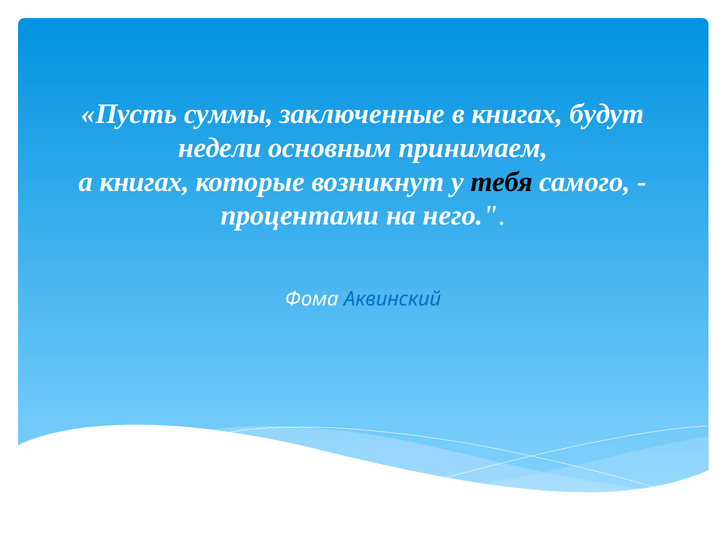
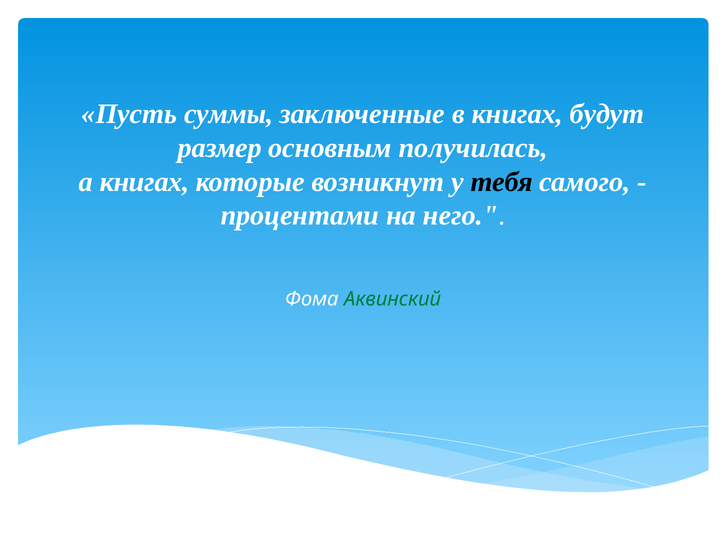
недели: недели -> размер
принимаем: принимаем -> получилась
Аквинский colour: blue -> green
